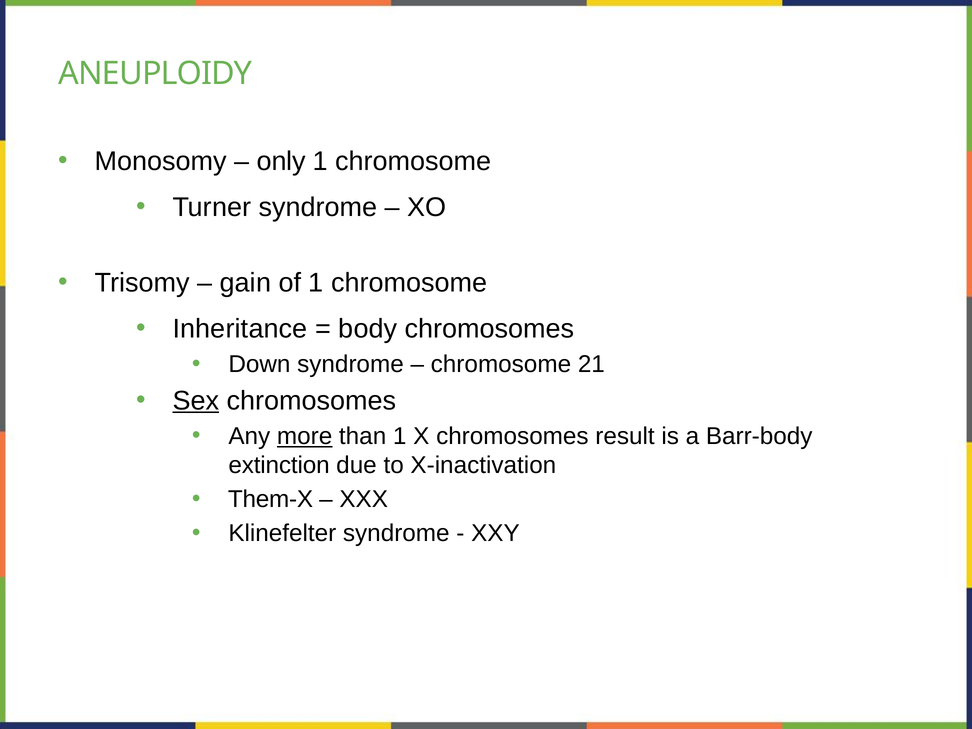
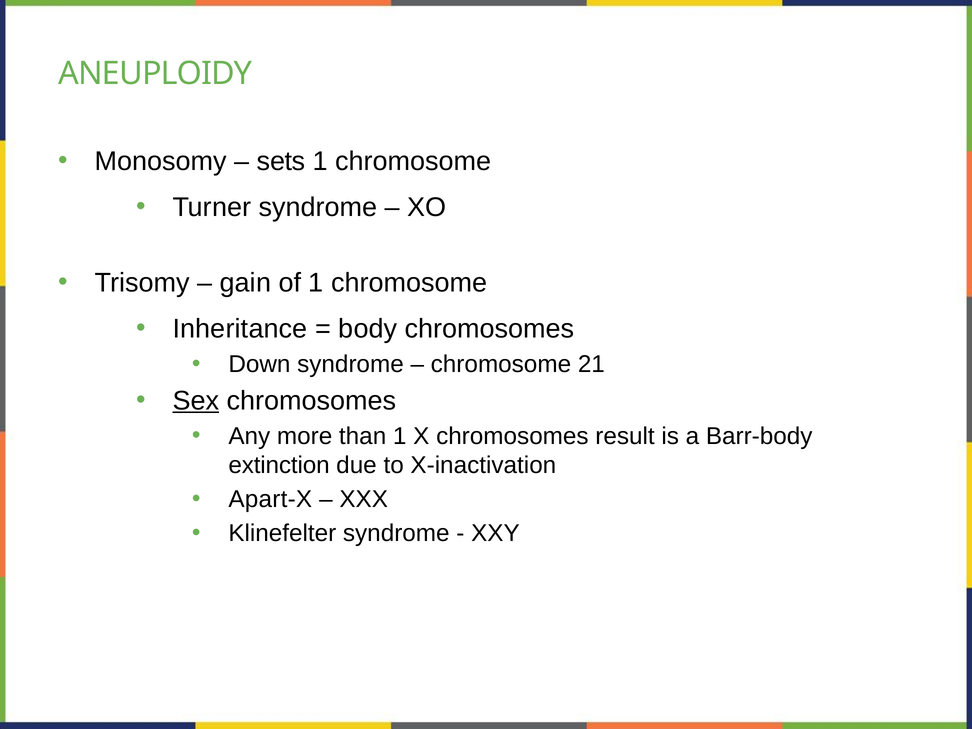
only: only -> sets
more underline: present -> none
Them-X: Them-X -> Apart-X
